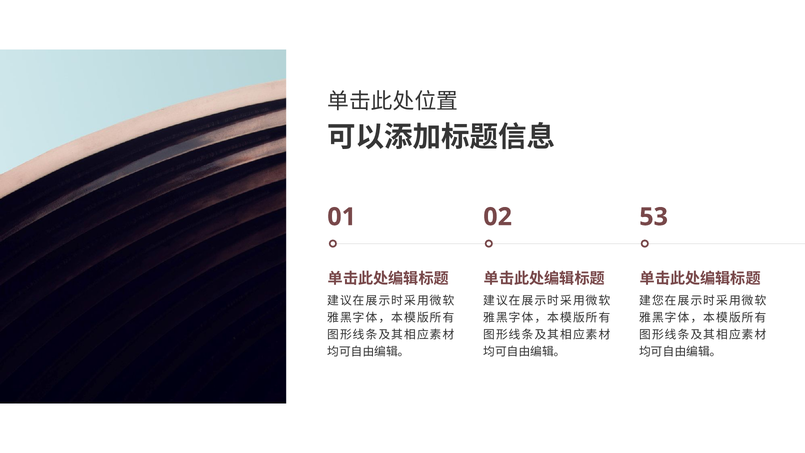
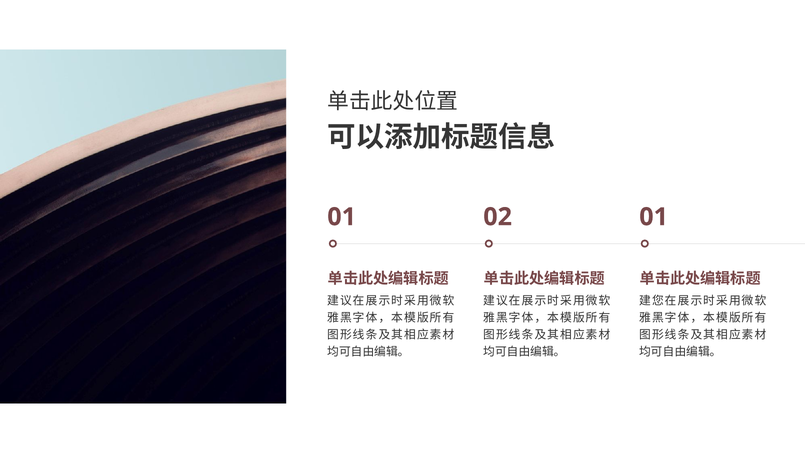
02 53: 53 -> 01
